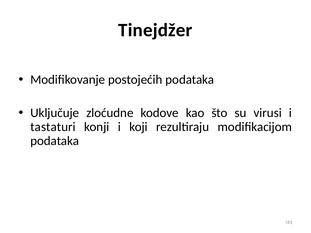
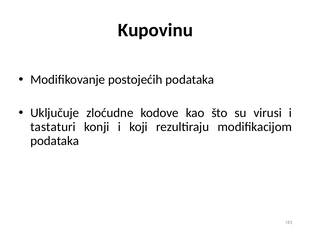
Tinejdžer: Tinejdžer -> Kupovinu
